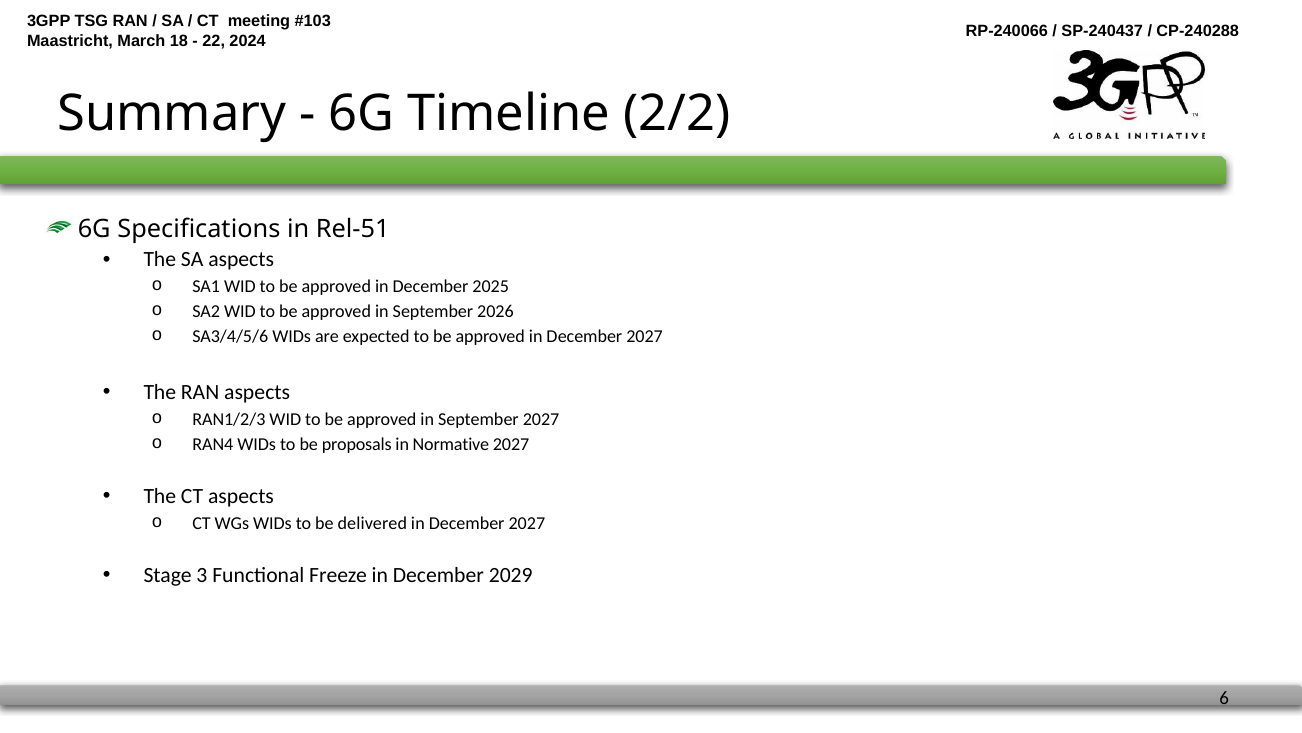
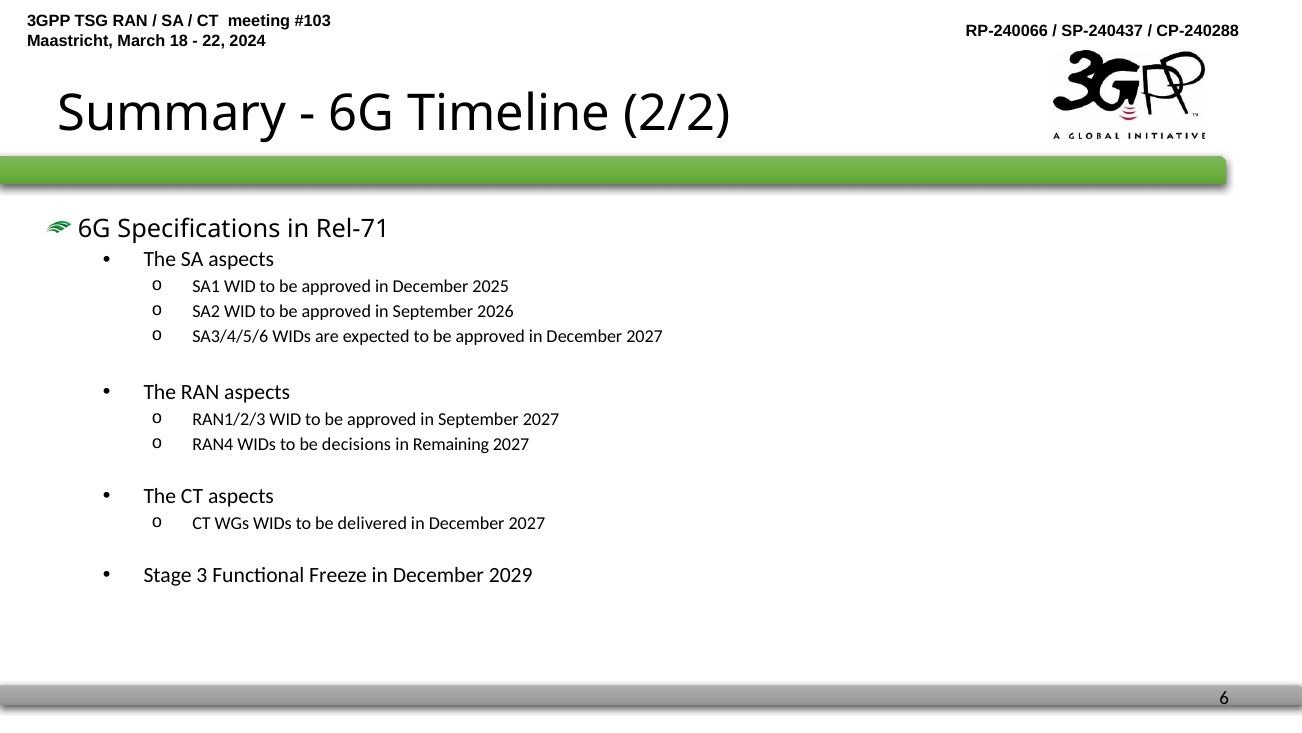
Rel-51: Rel-51 -> Rel-71
proposals: proposals -> decisions
Normative: Normative -> Remaining
